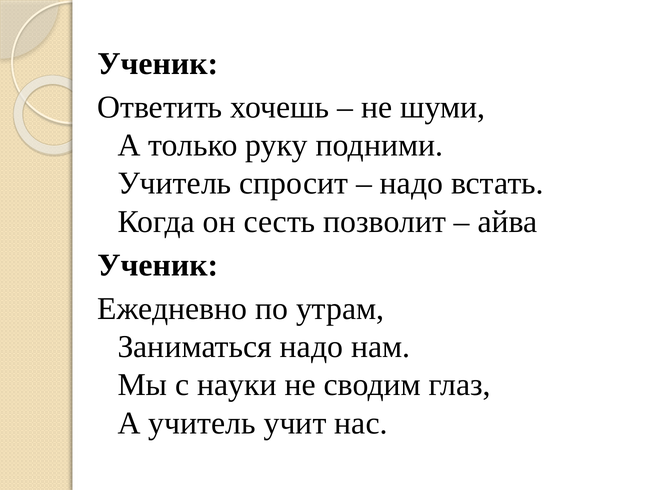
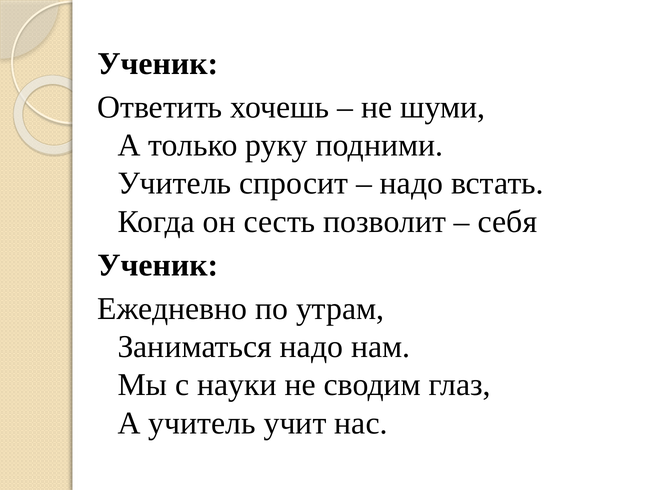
айва: айва -> себя
